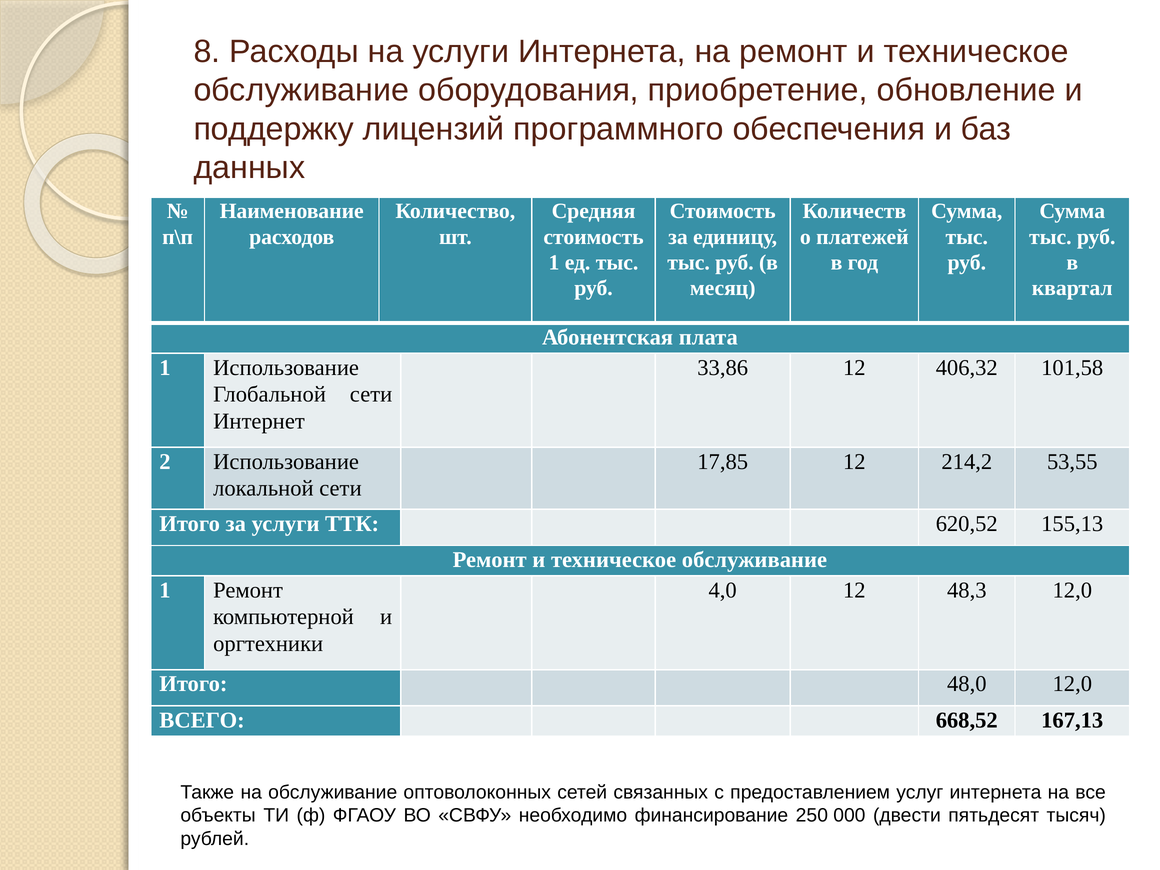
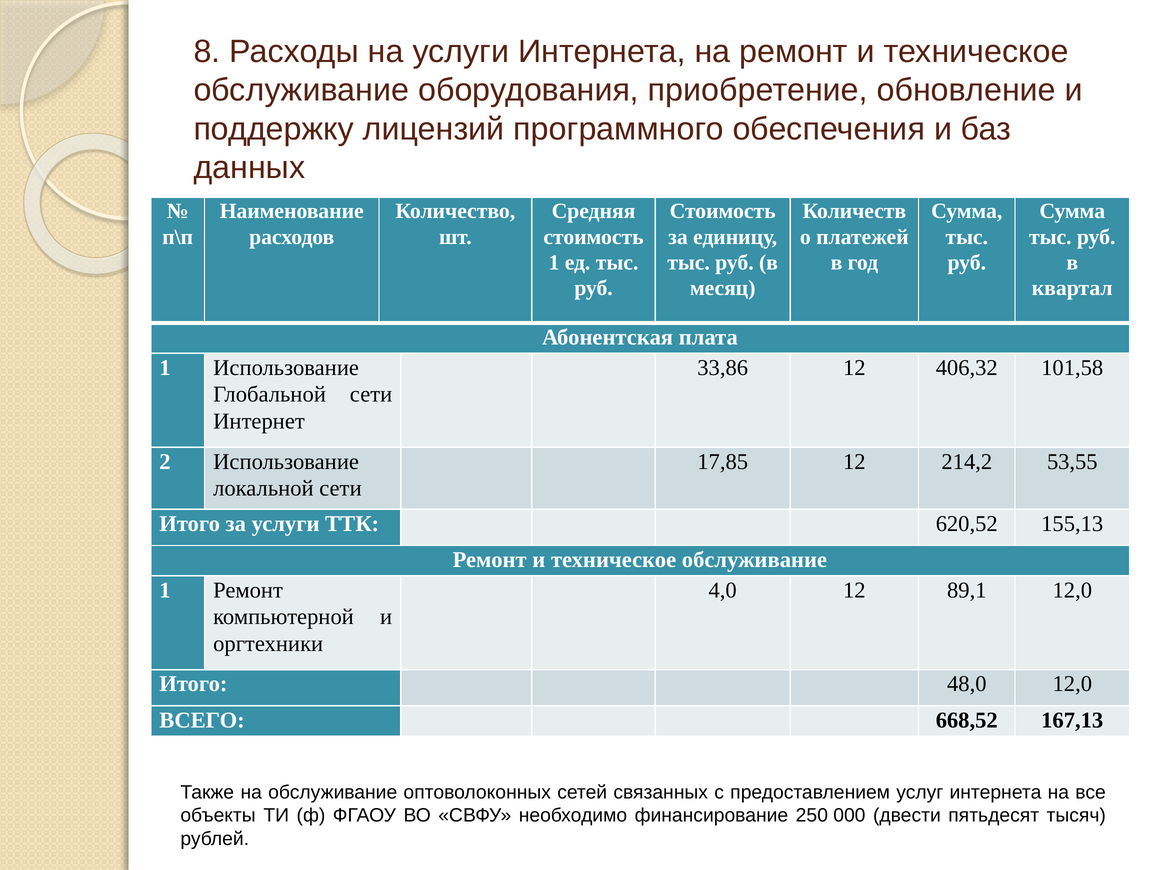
48,3: 48,3 -> 89,1
